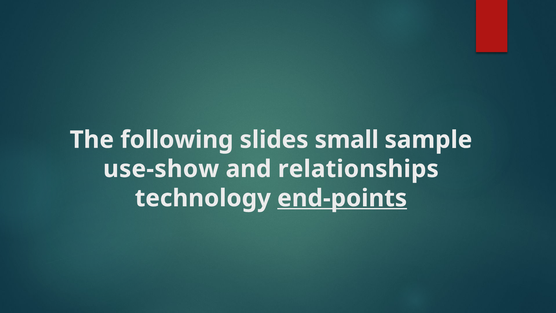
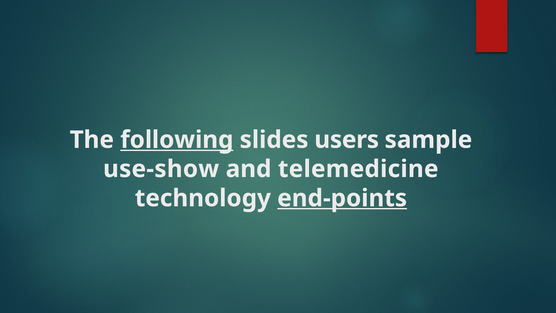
following underline: none -> present
small: small -> users
relationships: relationships -> telemedicine
